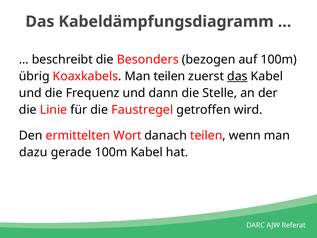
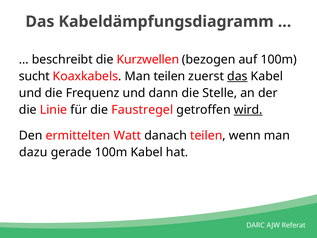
Besonders: Besonders -> Kurzwellen
übrig: übrig -> sucht
wird underline: none -> present
Wort: Wort -> Watt
